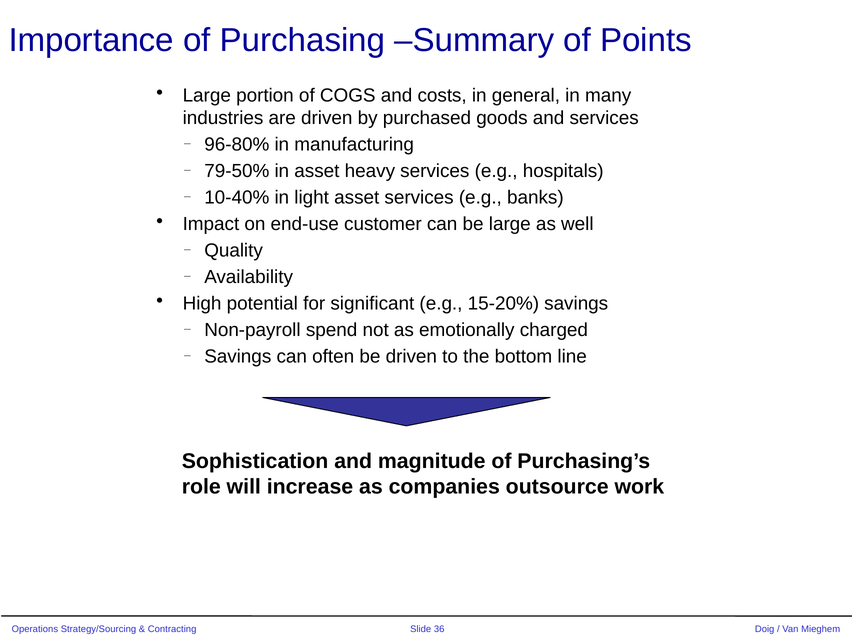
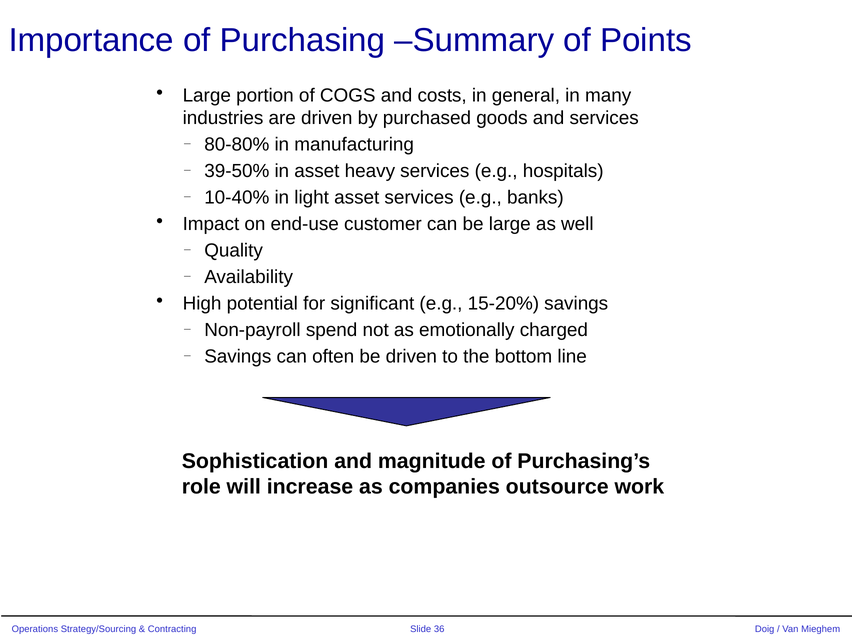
96-80%: 96-80% -> 80-80%
79-50%: 79-50% -> 39-50%
